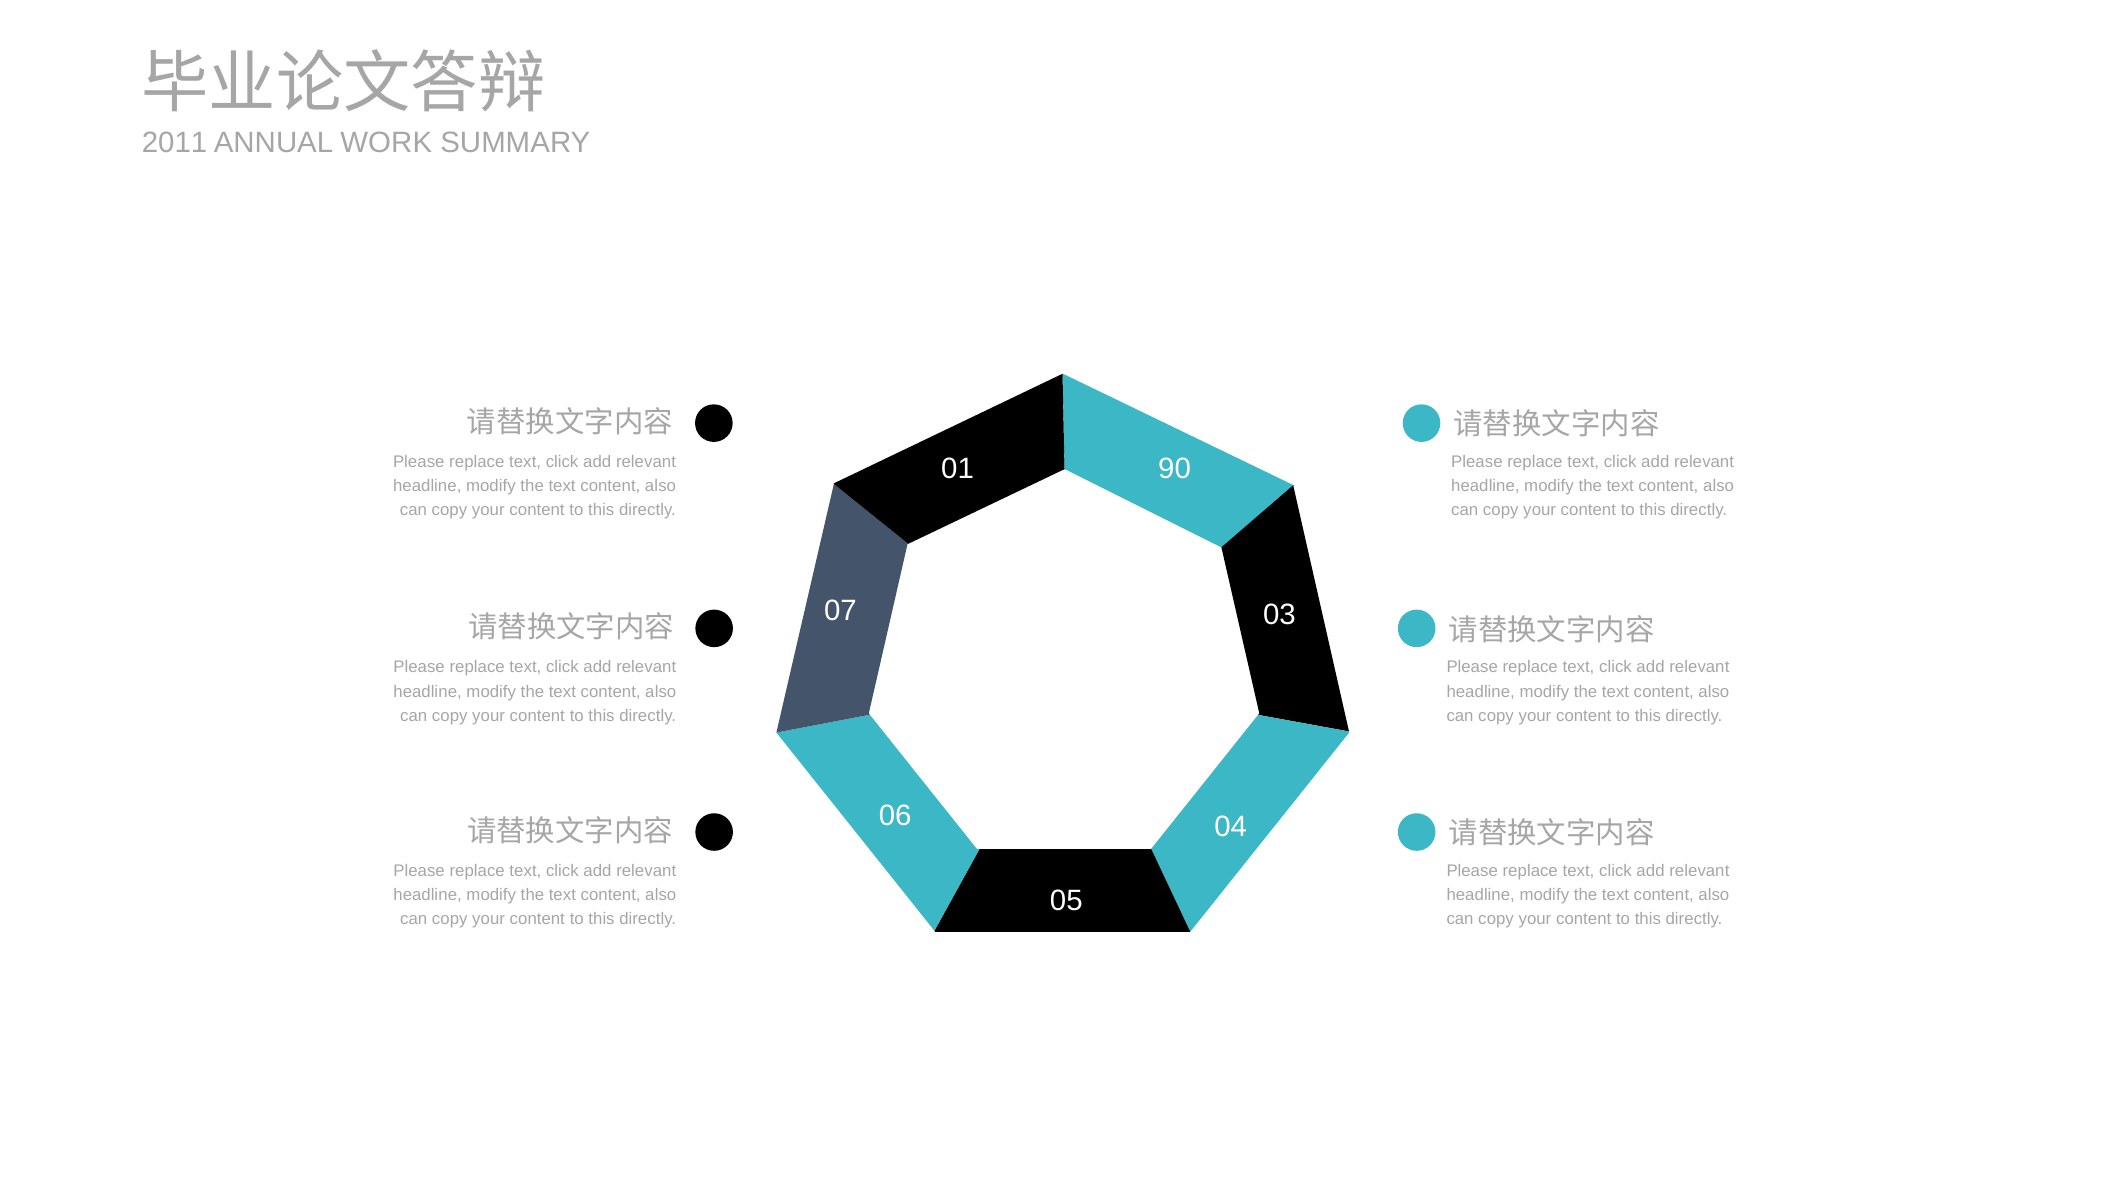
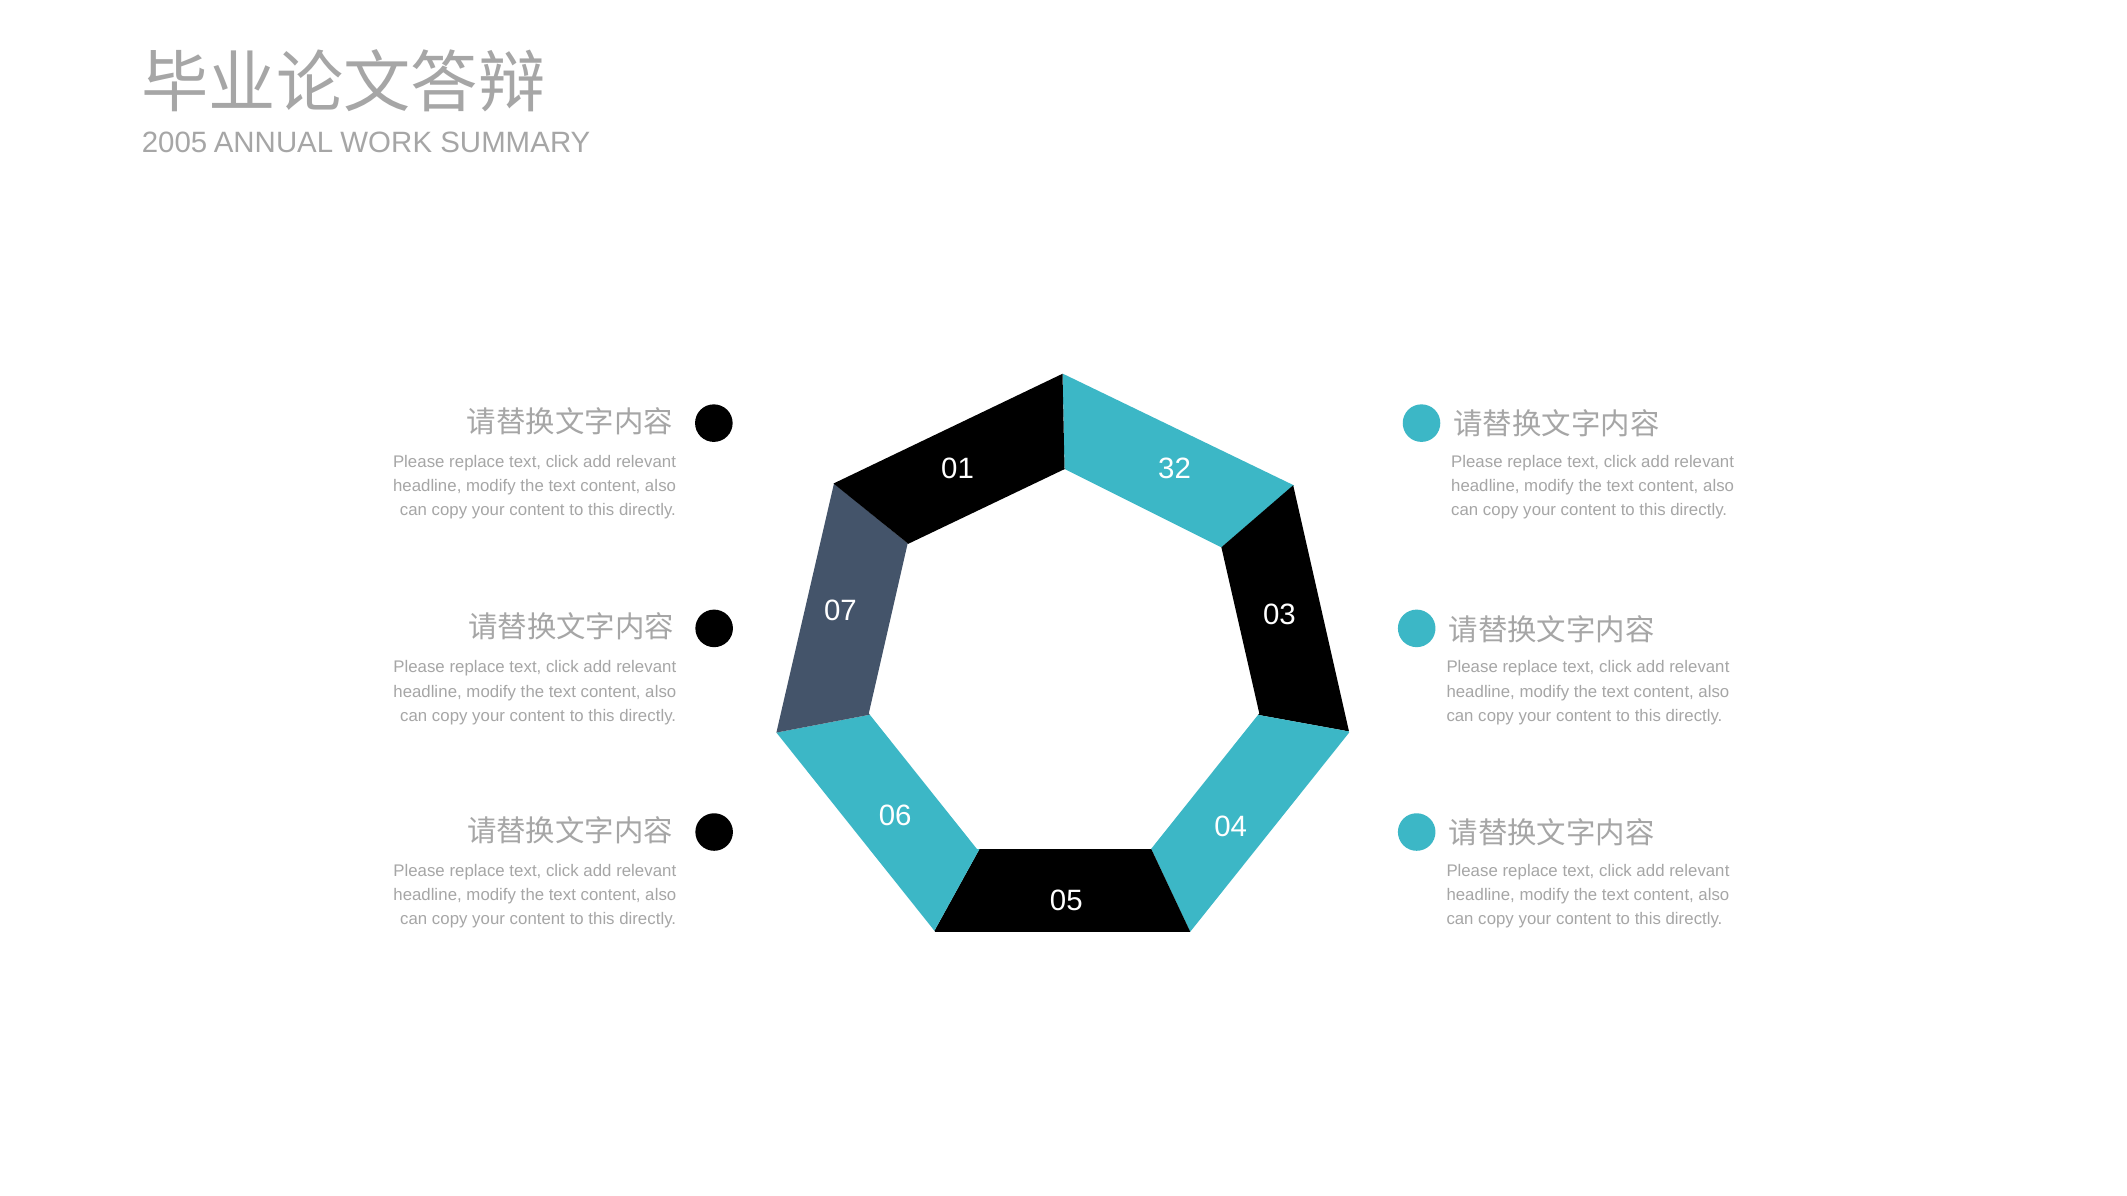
2011: 2011 -> 2005
90: 90 -> 32
